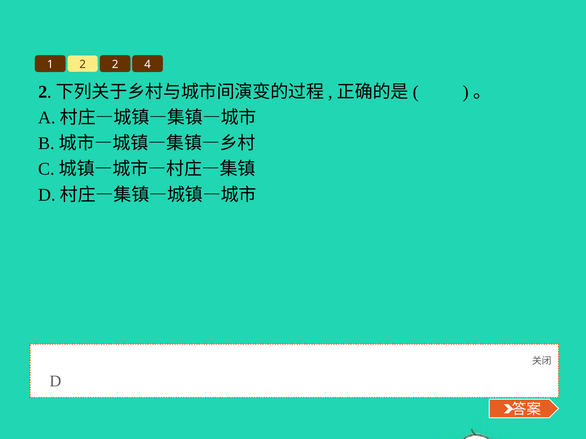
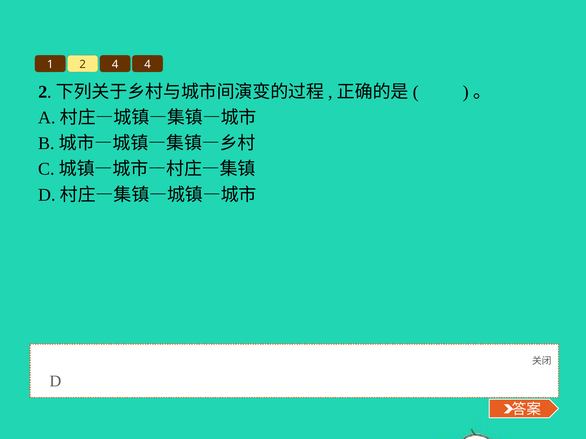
2 2: 2 -> 4
